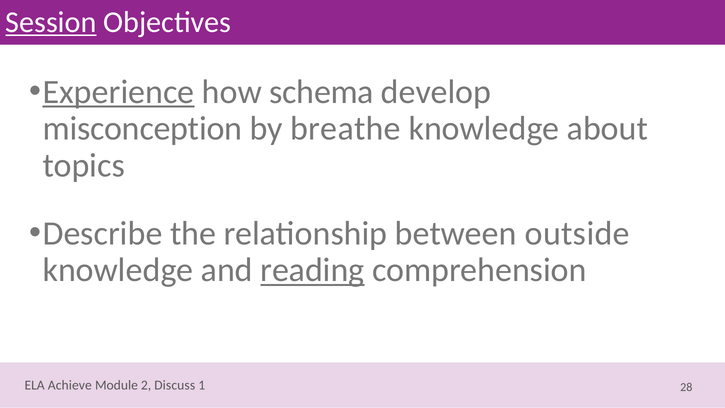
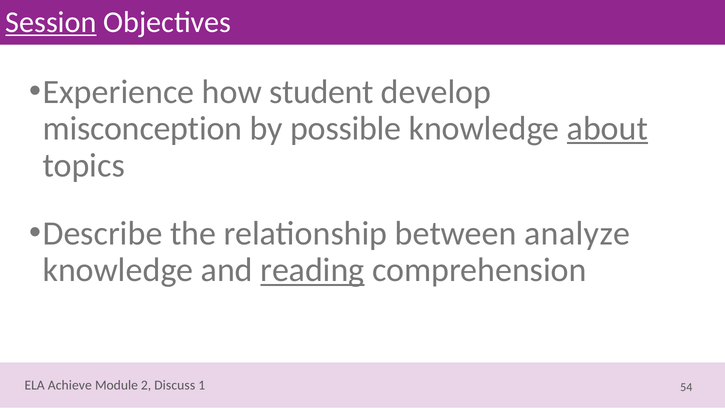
Experience underline: present -> none
schema: schema -> student
breathe: breathe -> possible
about underline: none -> present
outside: outside -> analyze
28: 28 -> 54
